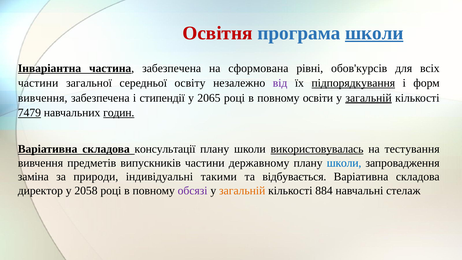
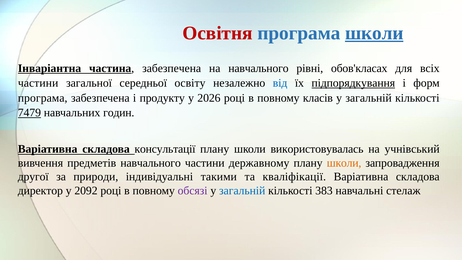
на сформована: сформована -> навчального
обов'курсів: обов'курсів -> обов'класах
від colour: purple -> blue
вивчення at (43, 98): вивчення -> програма
стипендії: стипендії -> продукту
2065: 2065 -> 2026
освіти: освіти -> класів
загальній at (369, 98) underline: present -> none
годин underline: present -> none
використовувалась underline: present -> none
тестування: тестування -> учнівський
предметів випускників: випускників -> навчального
школи at (344, 163) colour: blue -> orange
заміна: заміна -> другої
відбувається: відбувається -> кваліфікації
2058: 2058 -> 2092
загальній at (242, 191) colour: orange -> blue
884: 884 -> 383
